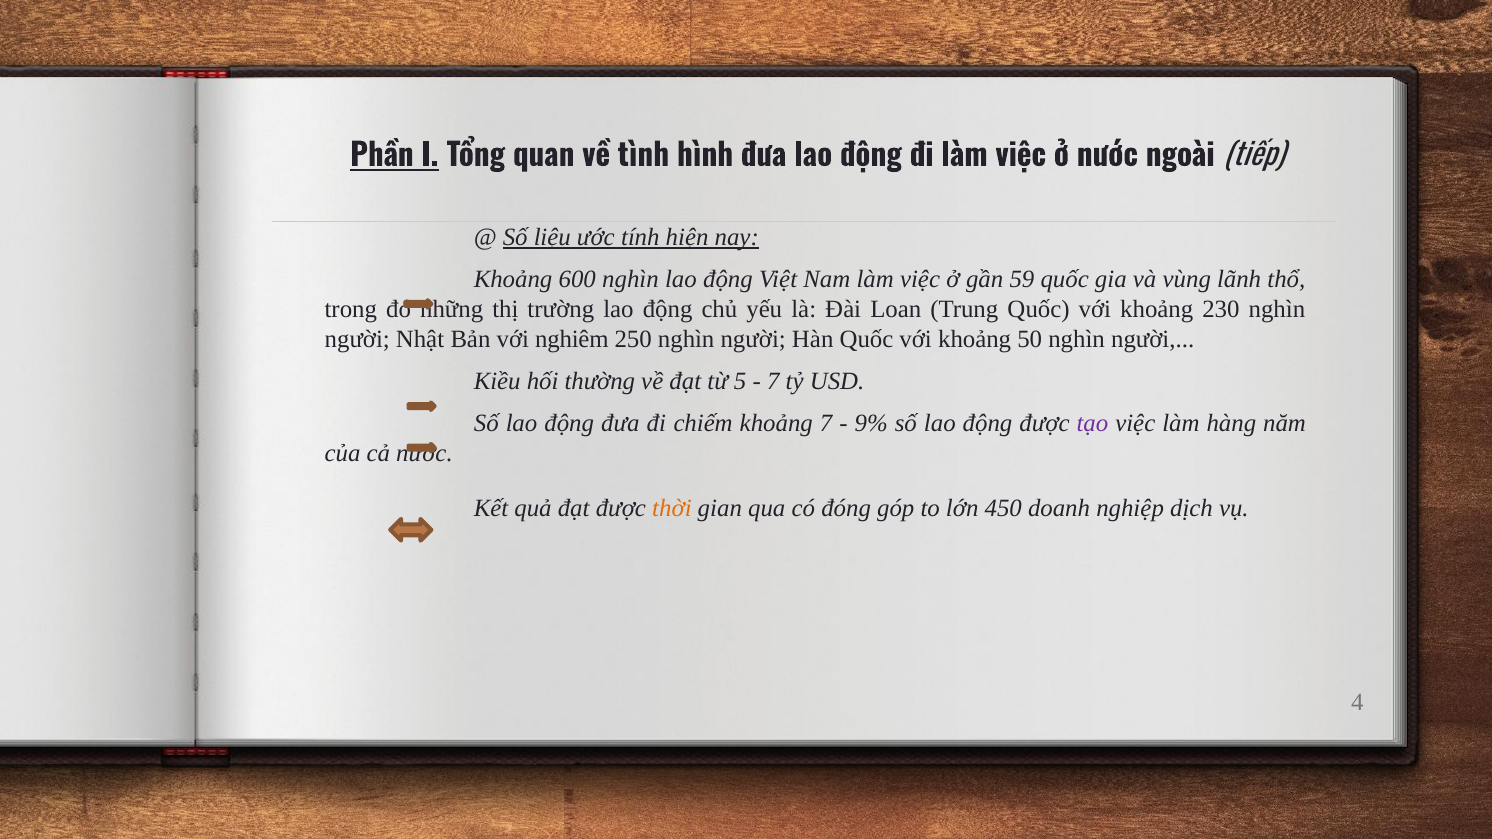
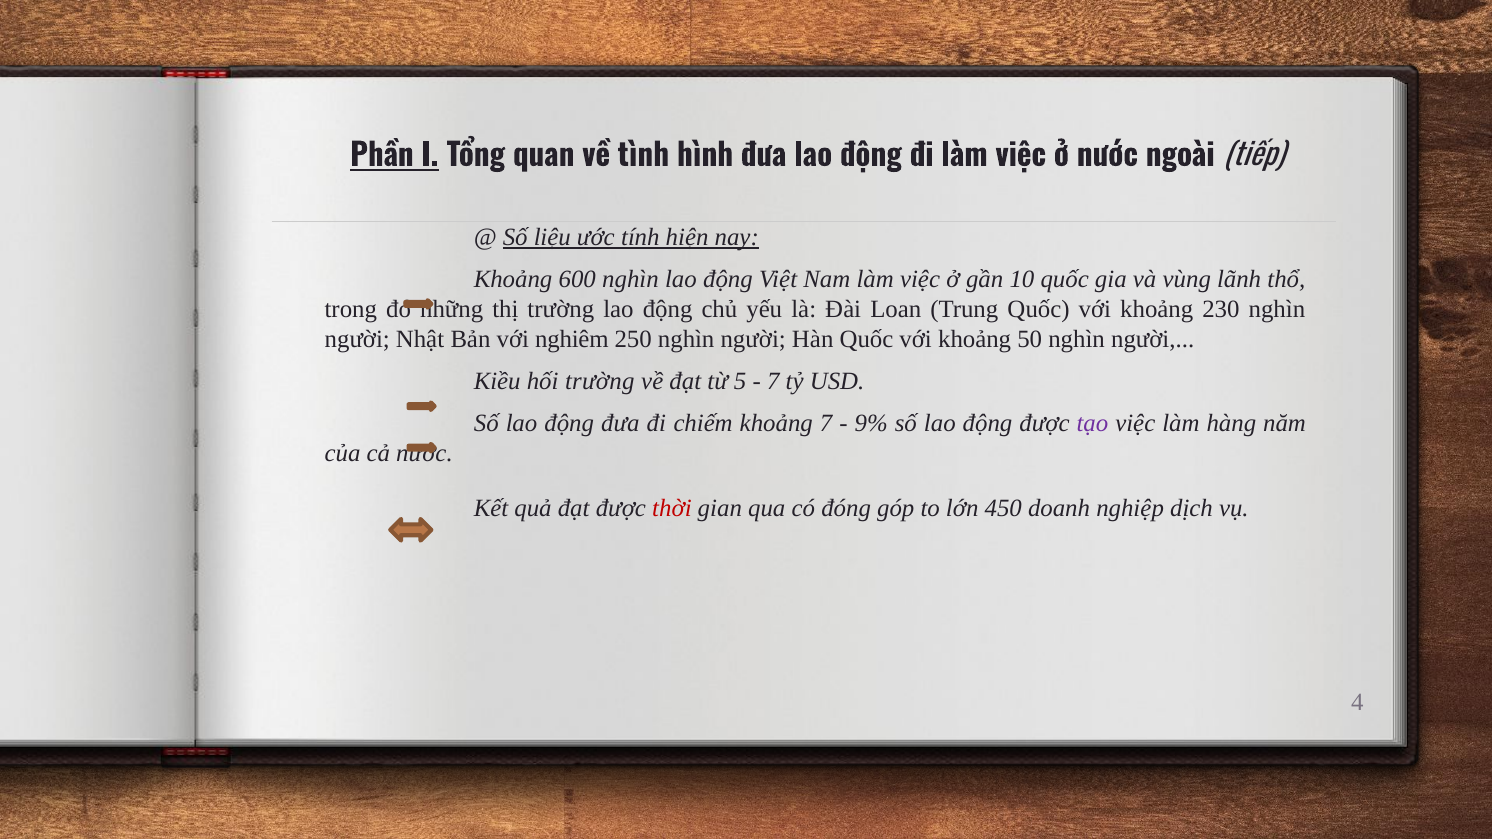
59: 59 -> 10
hối thường: thường -> trường
thời colour: orange -> red
